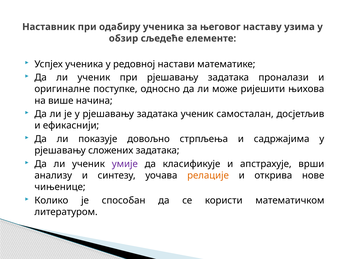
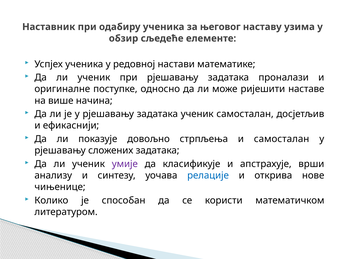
њихова: њихова -> наставе
и садржајима: садржајима -> самосталан
релације colour: orange -> blue
